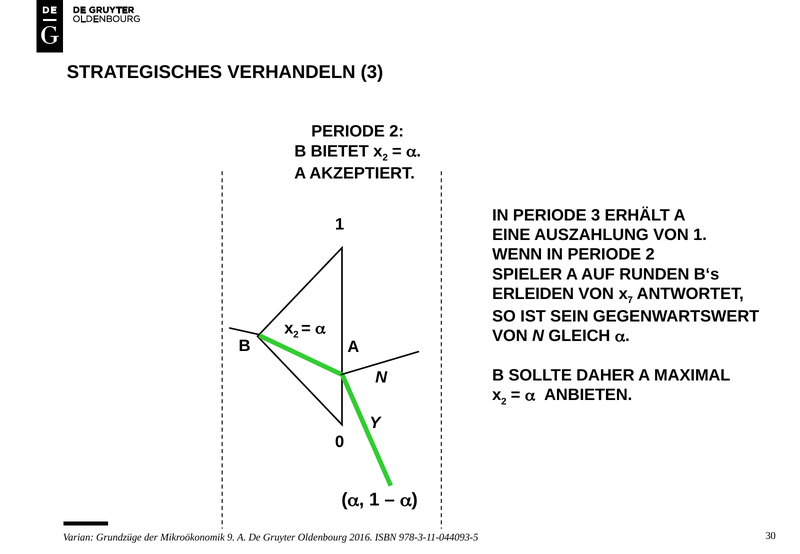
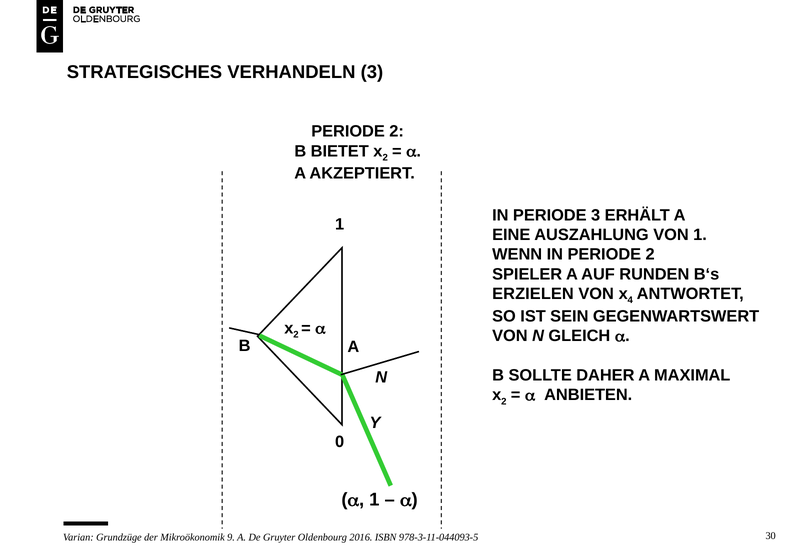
ERLEIDEN: ERLEIDEN -> ERZIELEN
7: 7 -> 4
